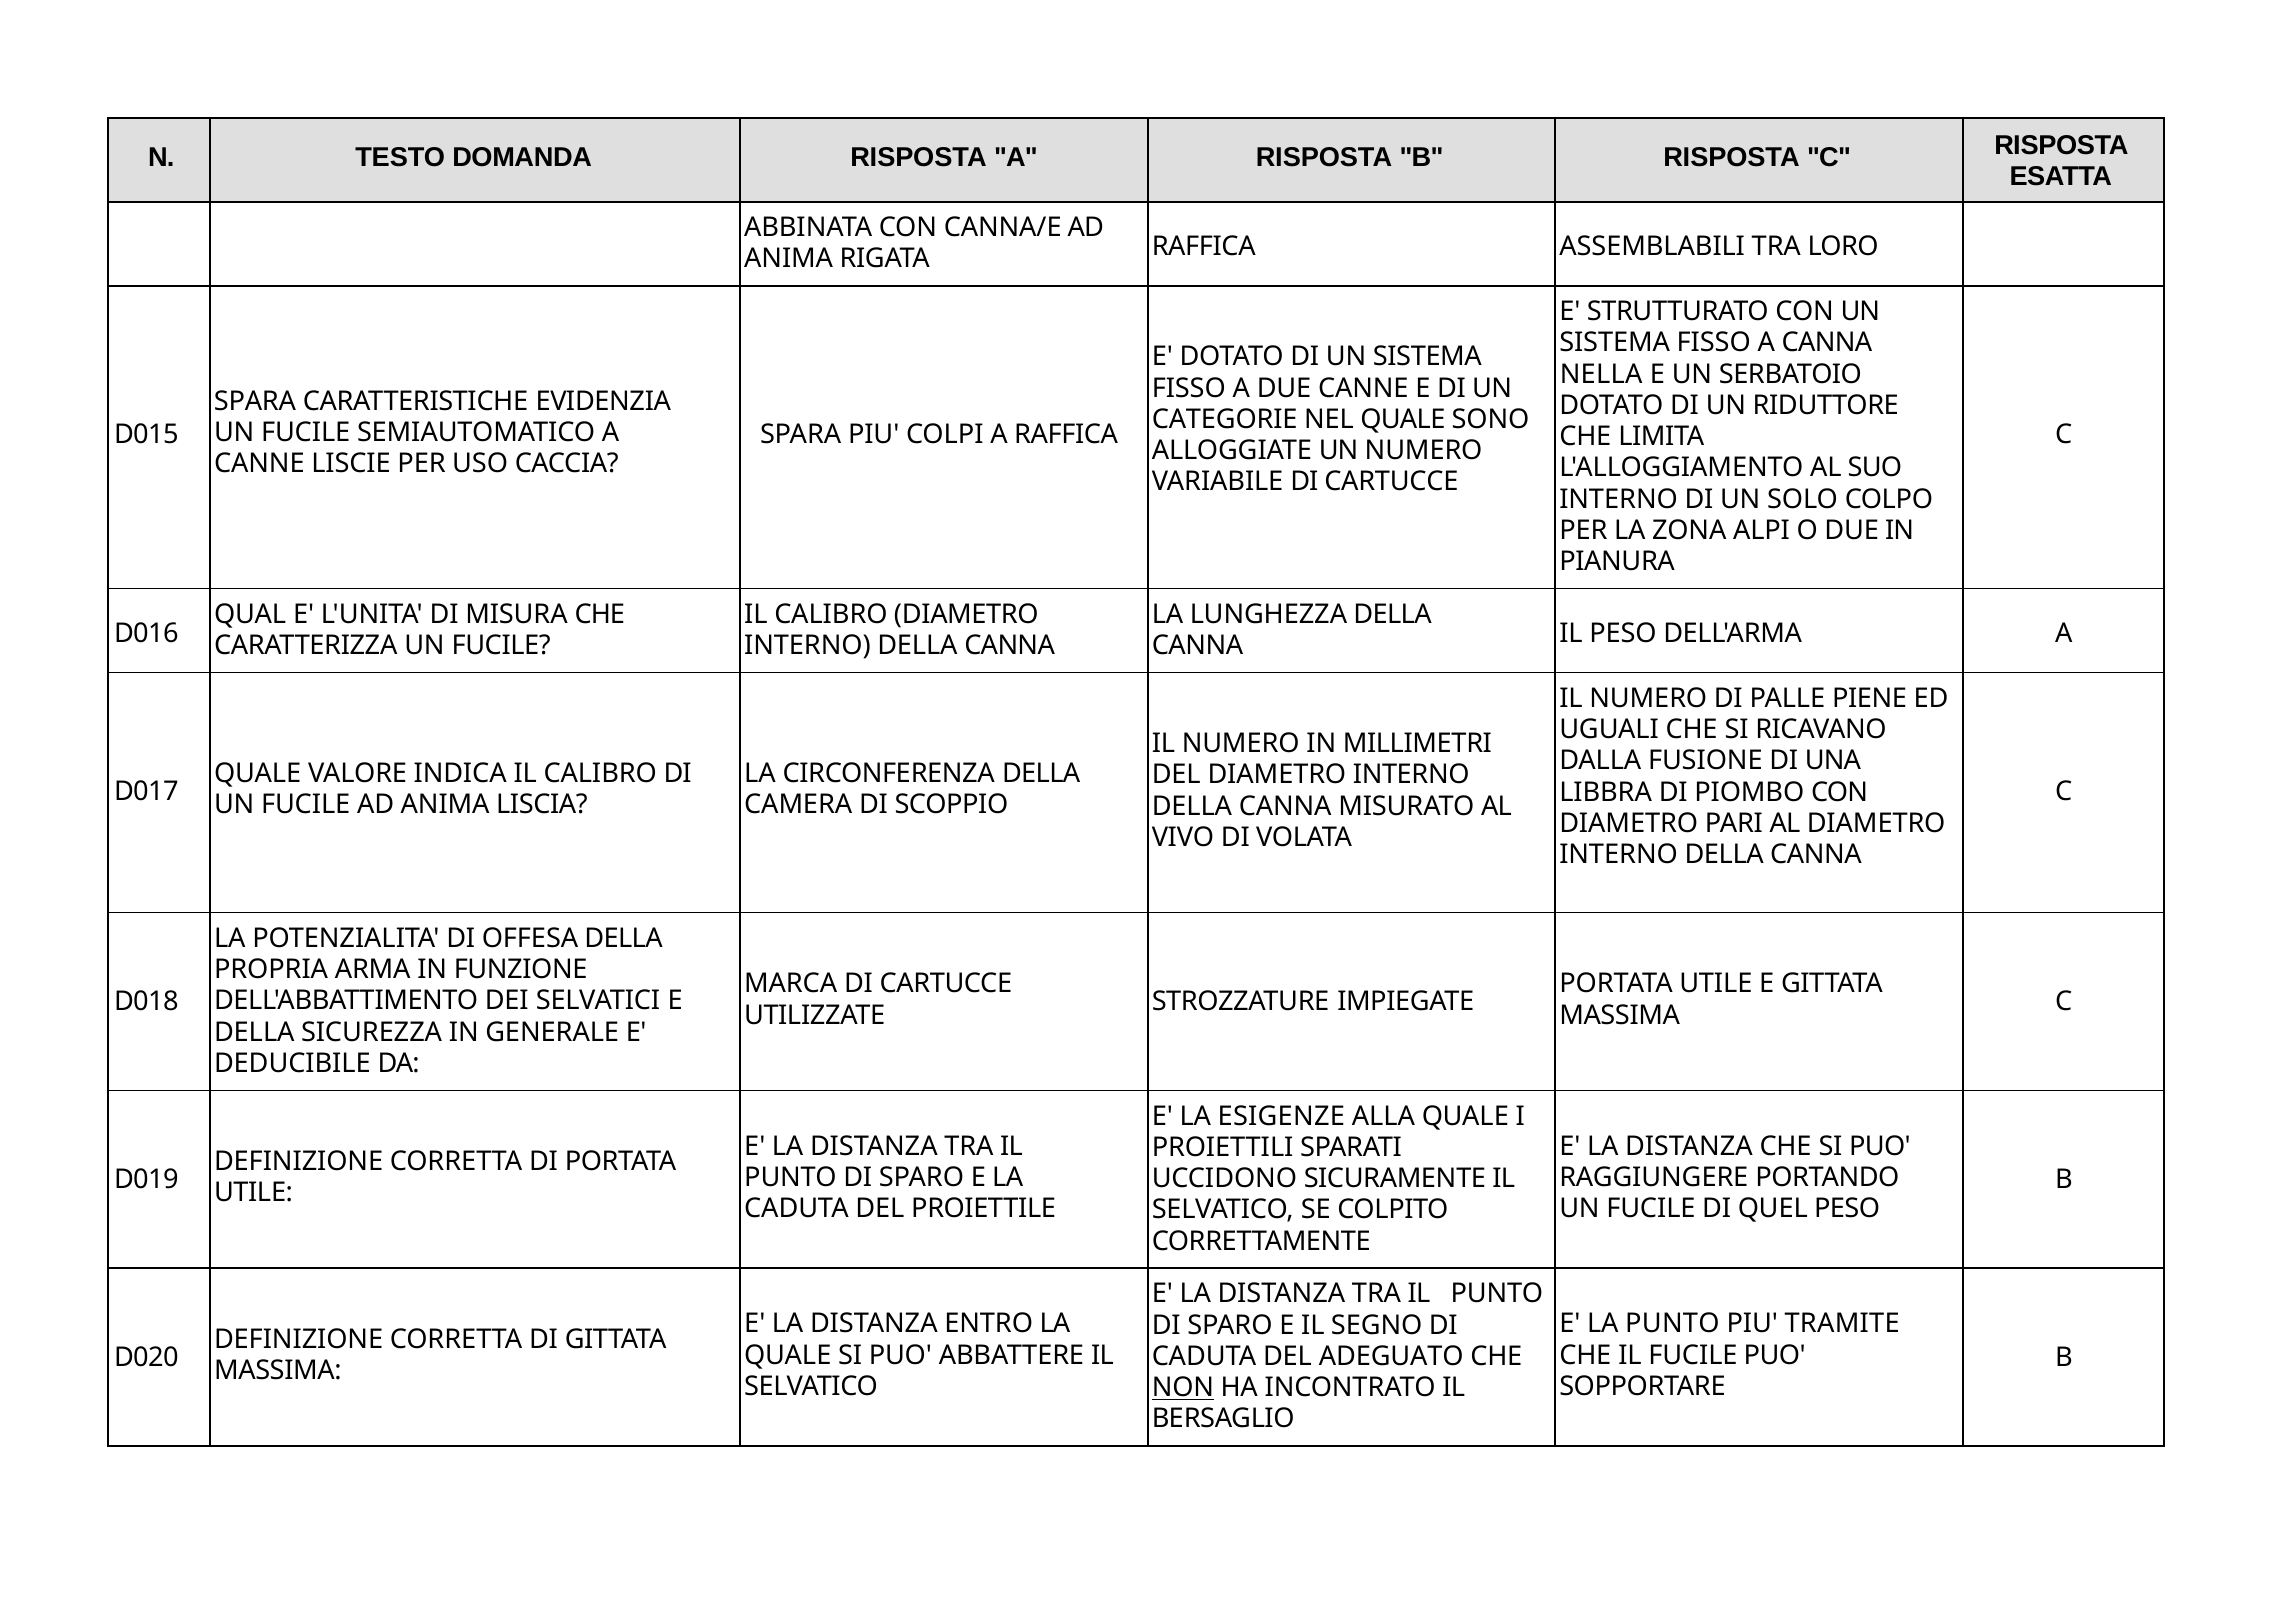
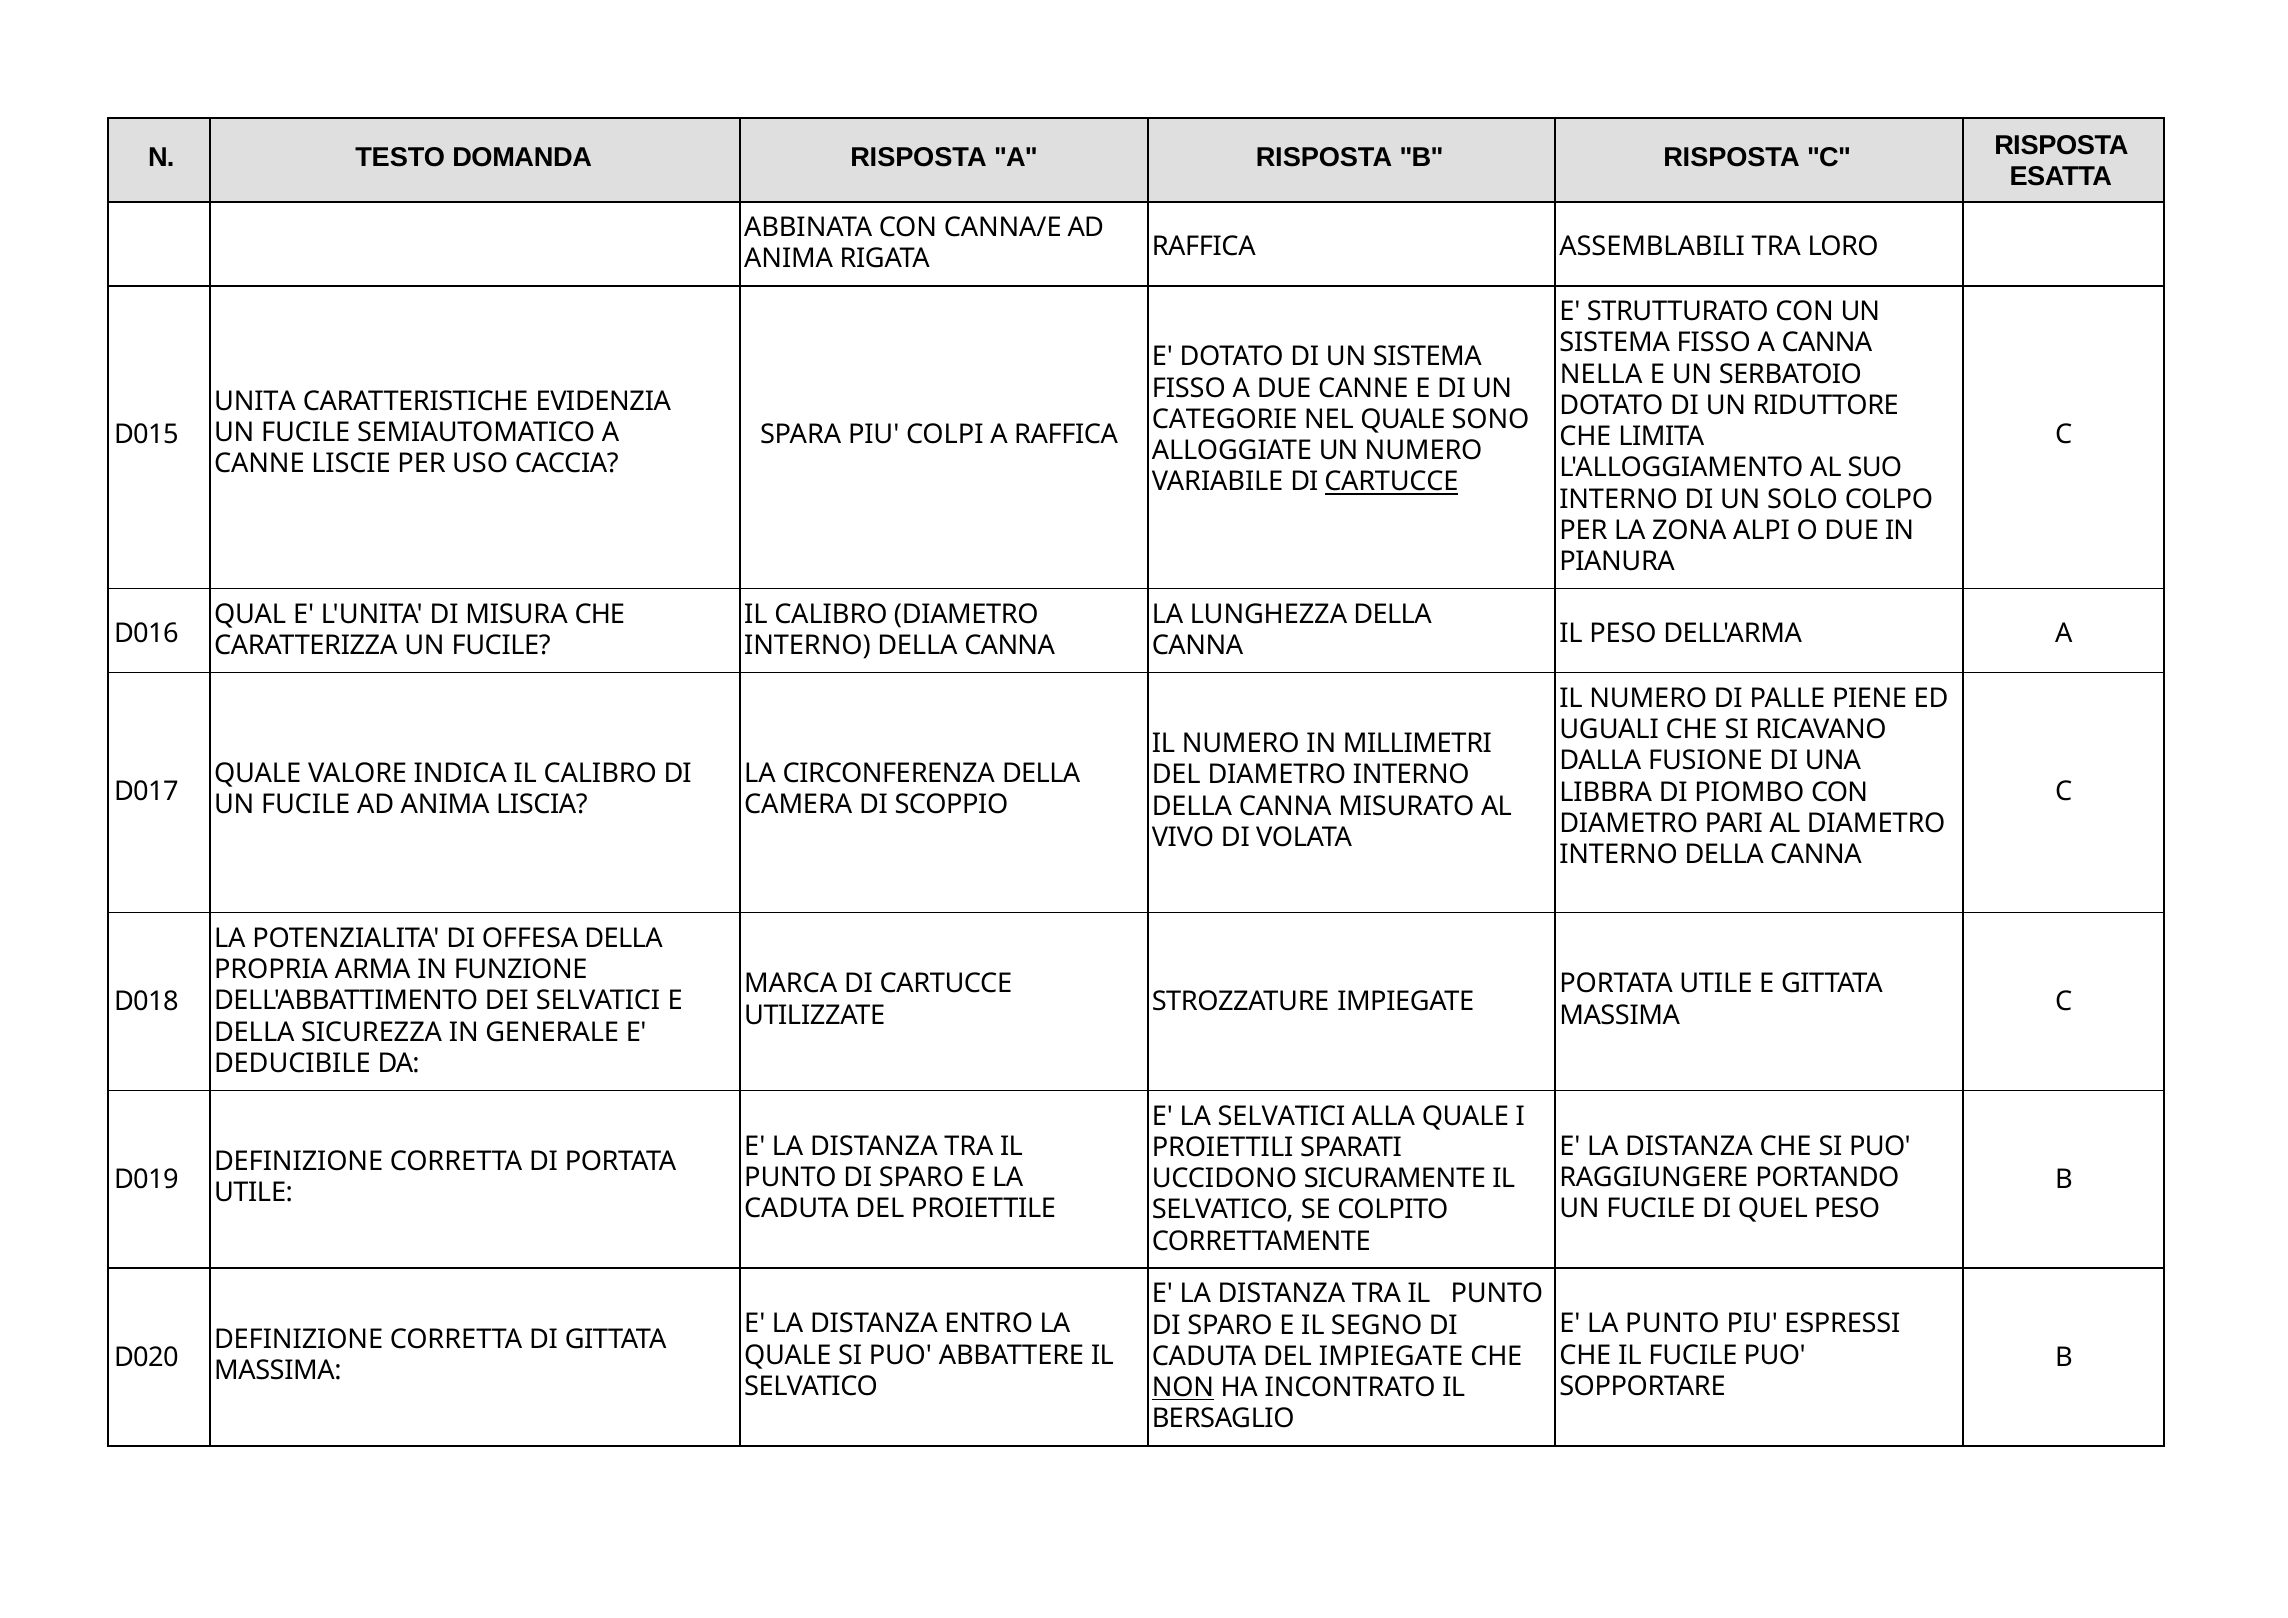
SPARA at (255, 401): SPARA -> UNITA
CARTUCCE at (1391, 482) underline: none -> present
LA ESIGENZE: ESIGENZE -> SELVATICI
TRAMITE: TRAMITE -> ESPRESSI
DEL ADEGUATO: ADEGUATO -> IMPIEGATE
